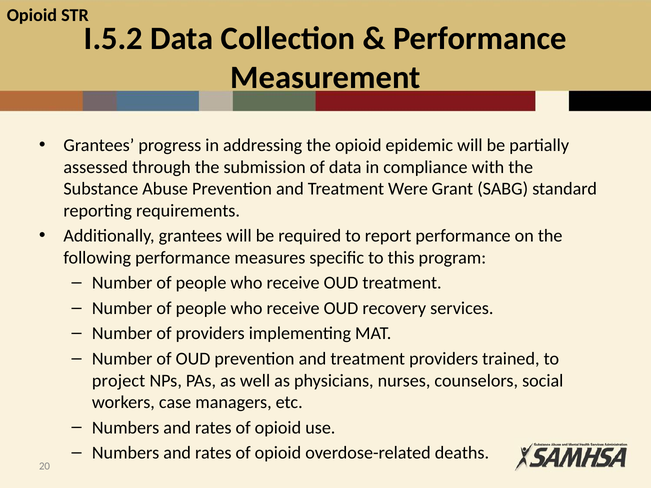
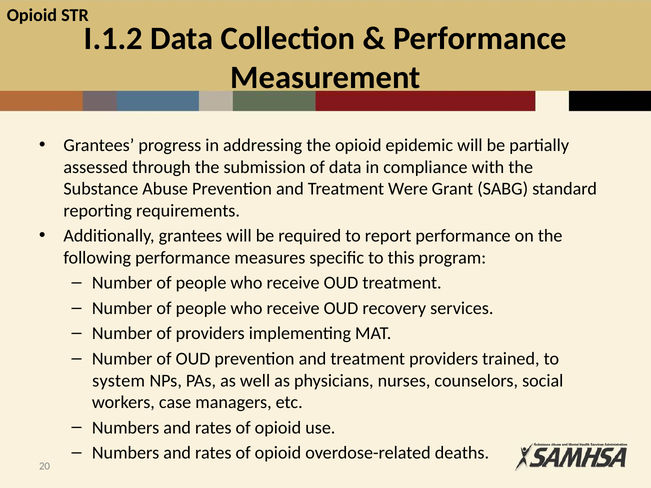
I.5.2: I.5.2 -> I.1.2
project: project -> system
